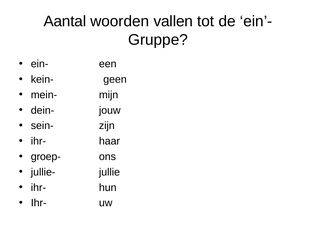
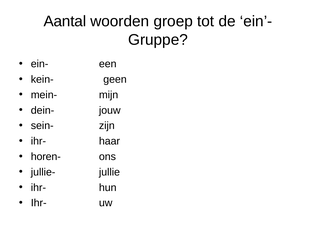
vallen: vallen -> groep
groep-: groep- -> horen-
